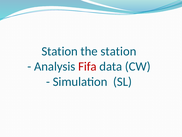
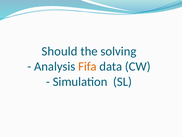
Station at (60, 51): Station -> Should
the station: station -> solving
Fifa colour: red -> orange
